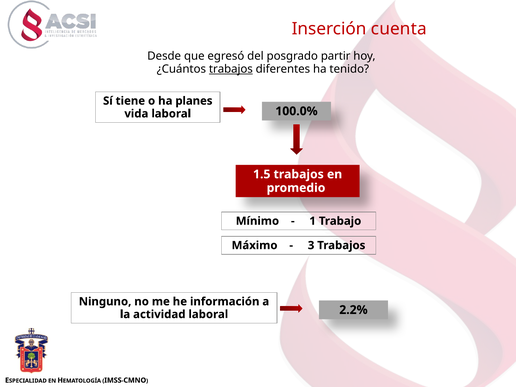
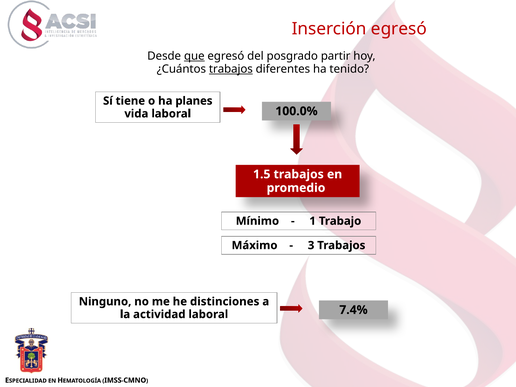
Inserción cuenta: cuenta -> egresó
que underline: none -> present
información: información -> distinciones
2.2%: 2.2% -> 7.4%
